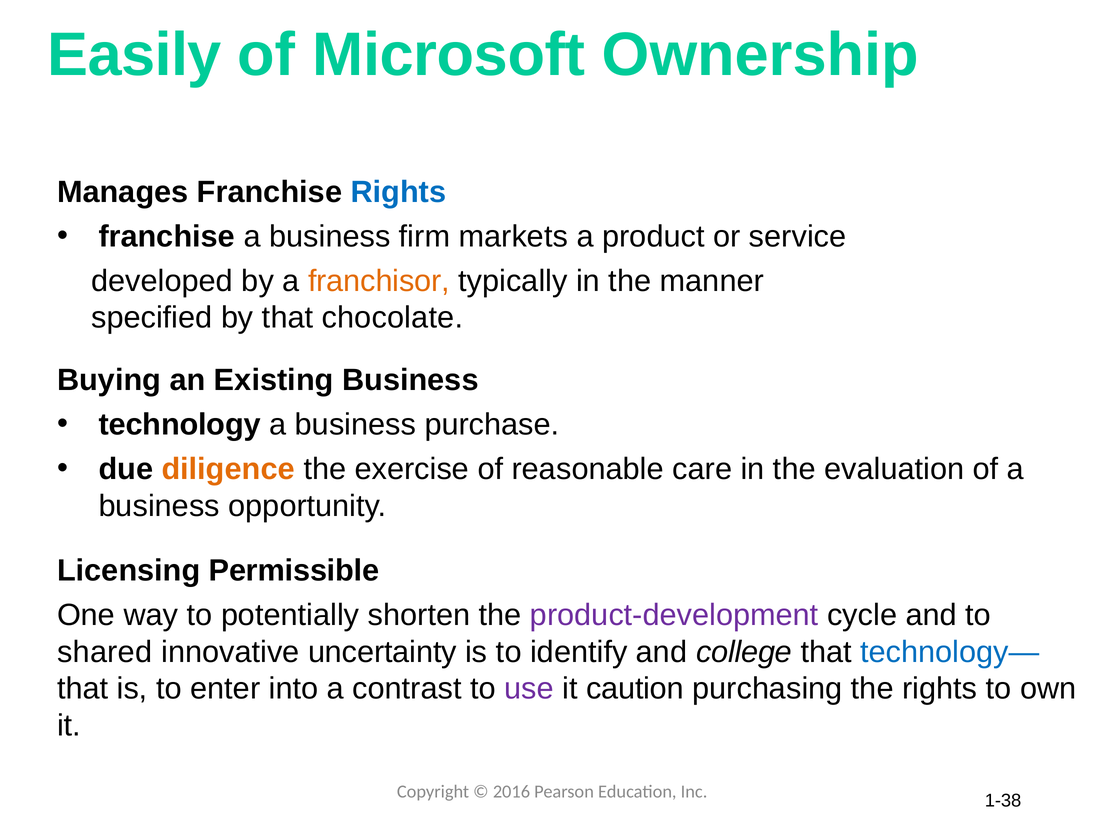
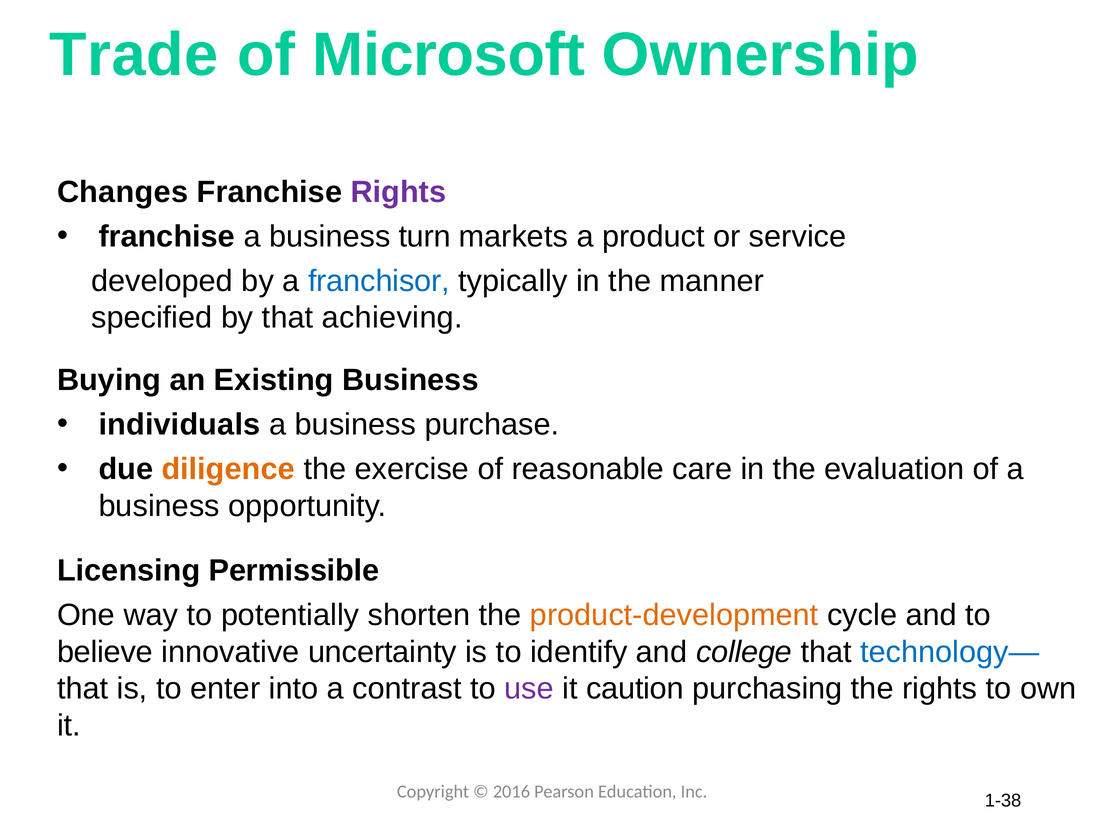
Easily: Easily -> Trade
Manages: Manages -> Changes
Rights at (398, 192) colour: blue -> purple
firm: firm -> turn
franchisor colour: orange -> blue
chocolate: chocolate -> achieving
technology: technology -> individuals
product-development colour: purple -> orange
shared: shared -> believe
